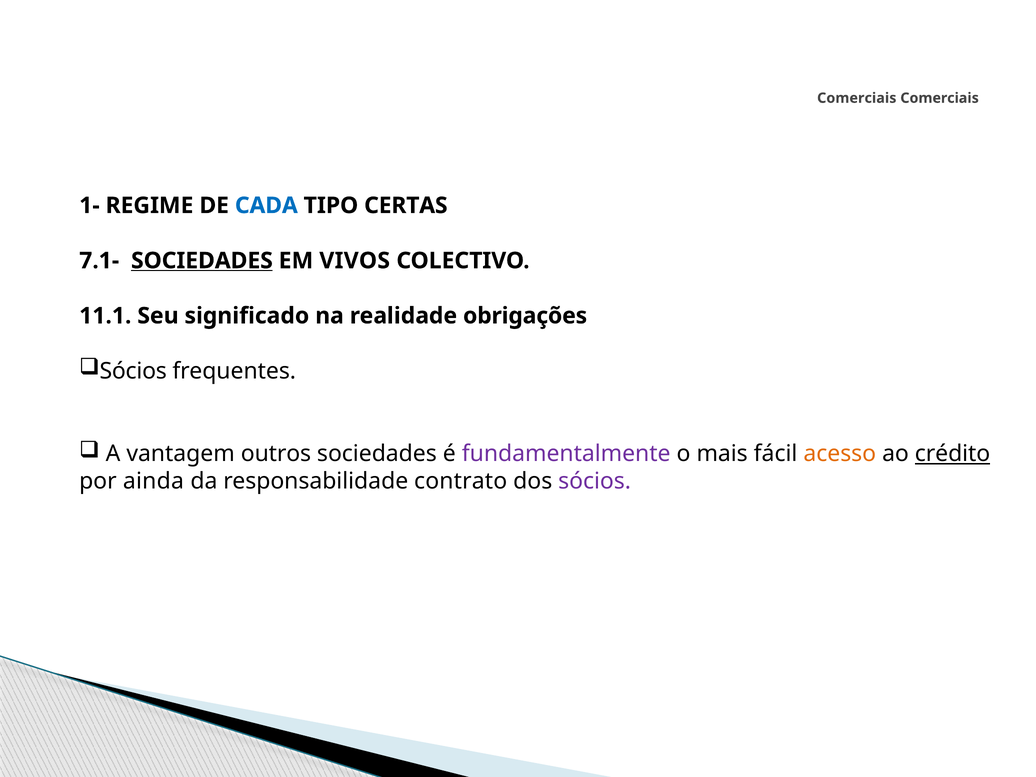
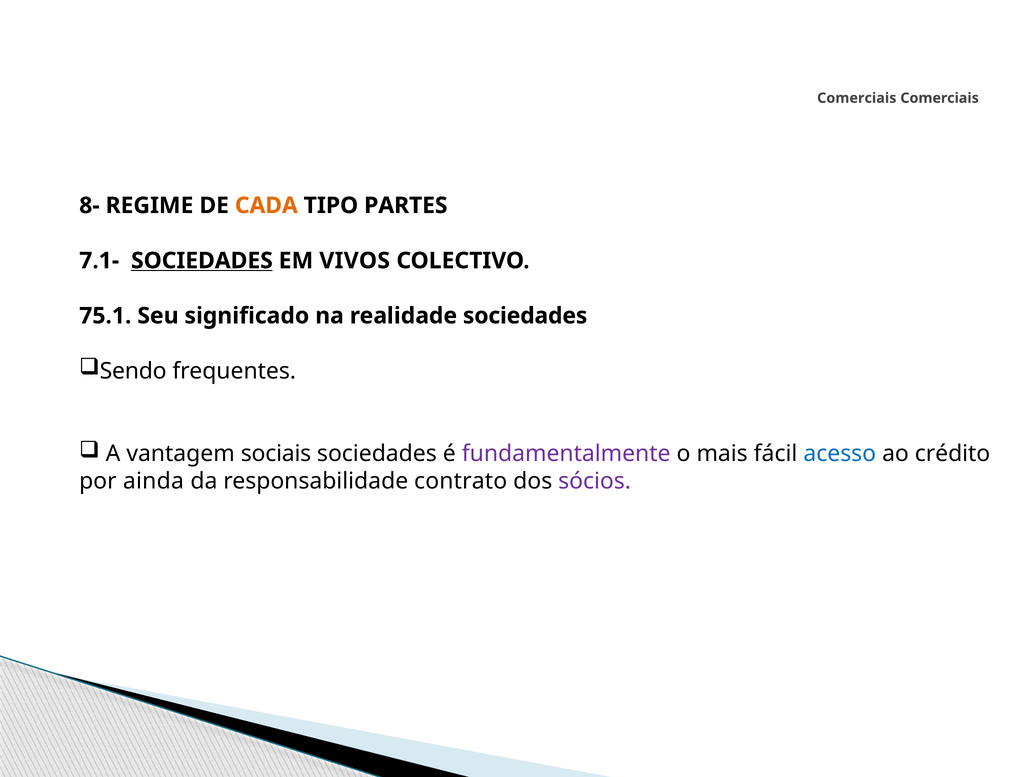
1-: 1- -> 8-
CADA colour: blue -> orange
CERTAS: CERTAS -> PARTES
11.1: 11.1 -> 75.1
realidade obrigações: obrigações -> sociedades
Sócios at (133, 371): Sócios -> Sendo
outros: outros -> sociais
acesso colour: orange -> blue
crédito underline: present -> none
